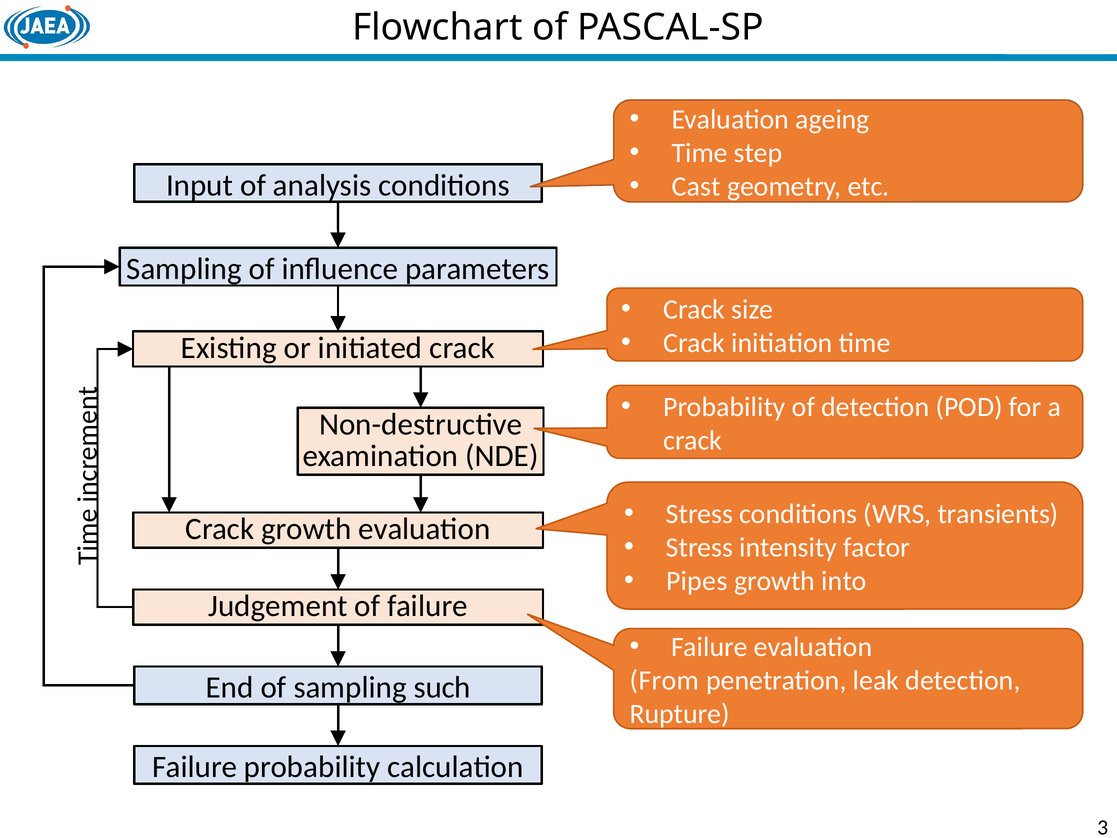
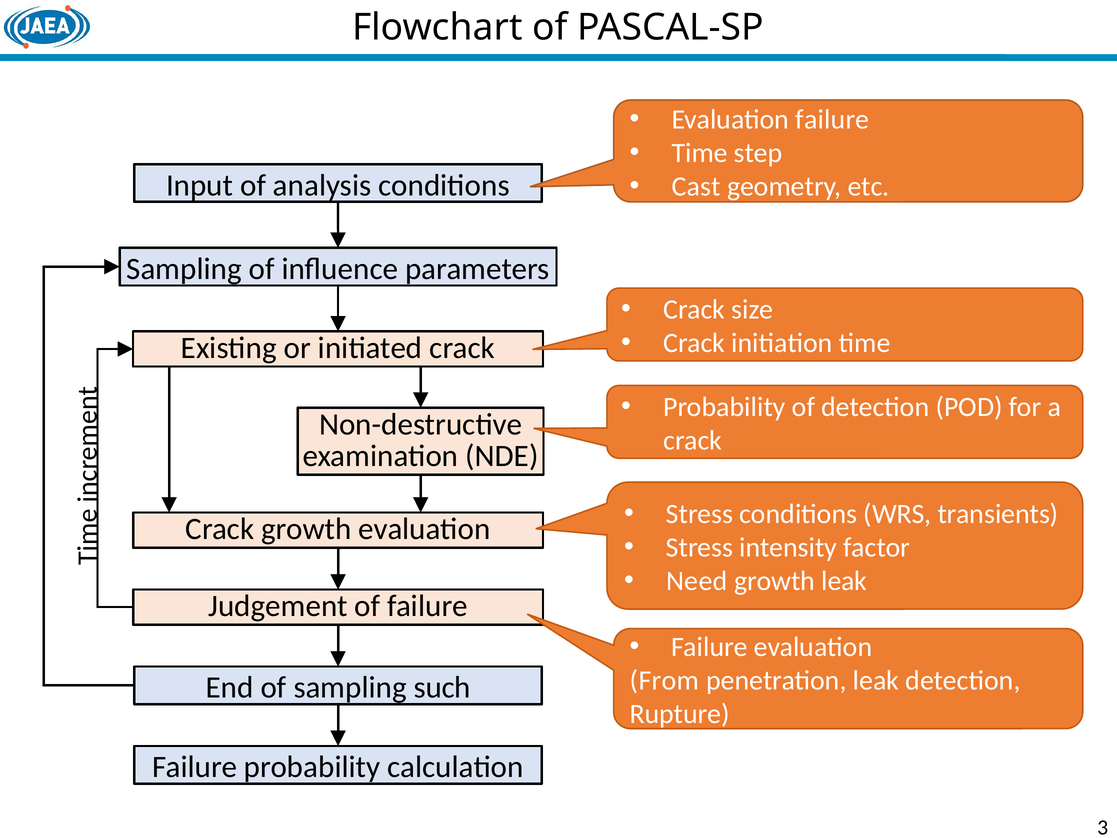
Evaluation ageing: ageing -> failure
Pipes: Pipes -> Need
growth into: into -> leak
